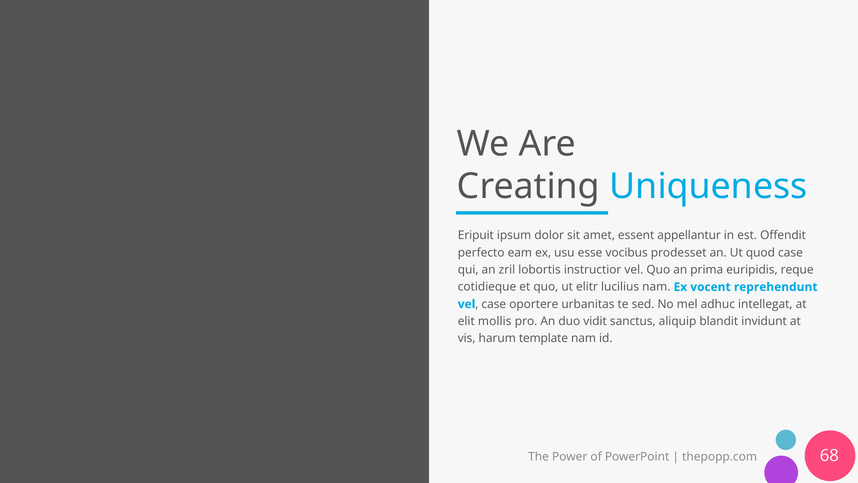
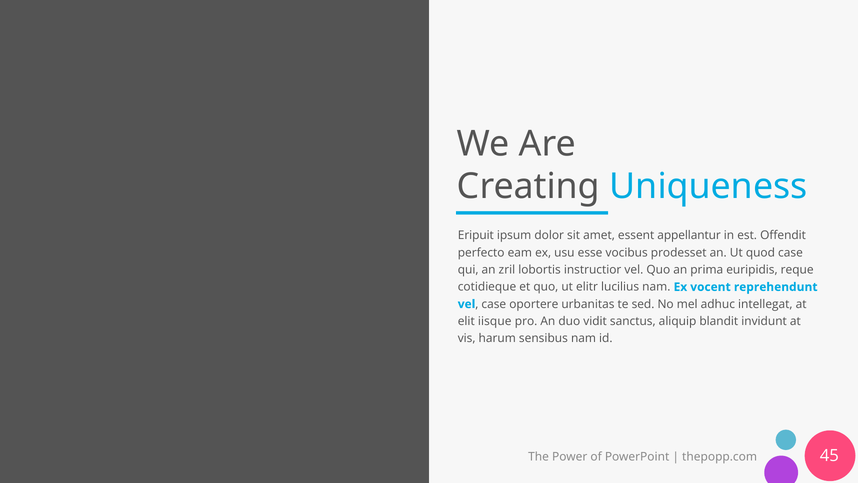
mollis: mollis -> iisque
template: template -> sensibus
68: 68 -> 45
